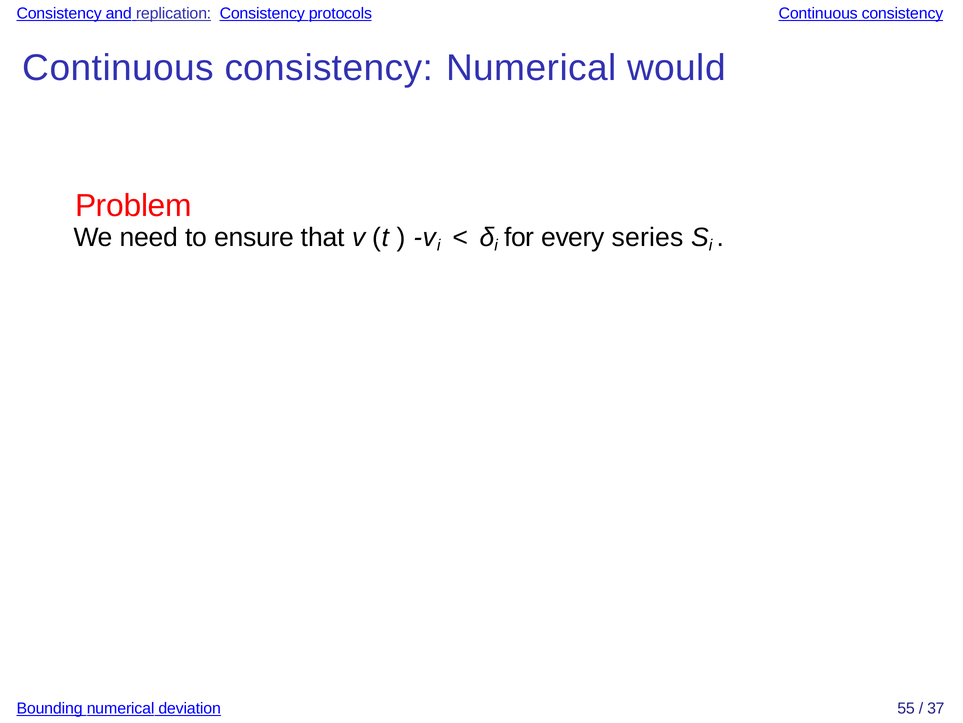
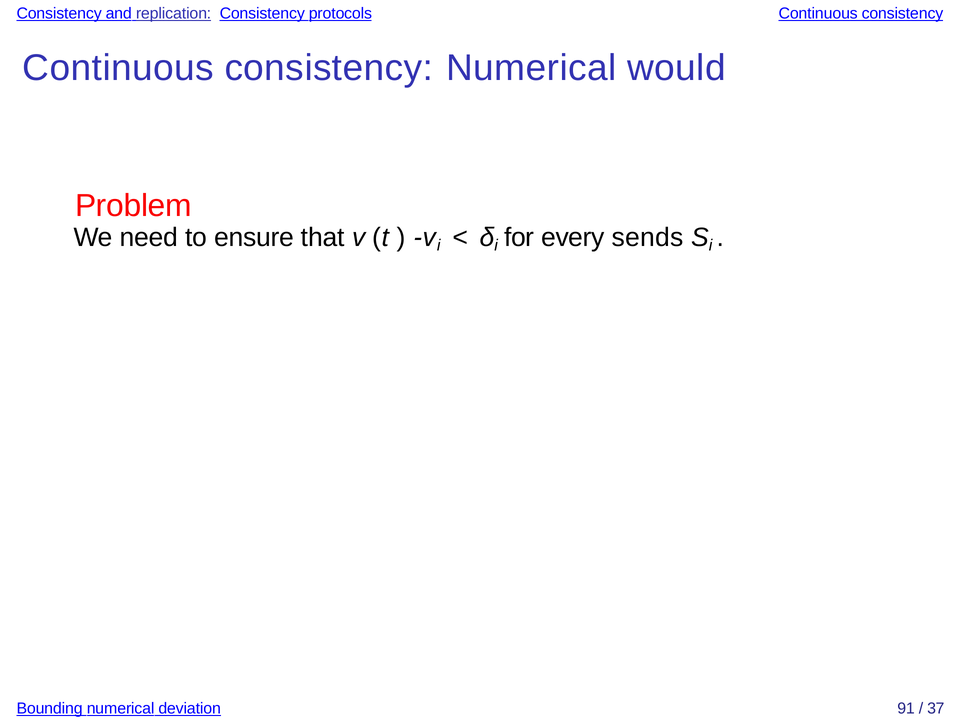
series: series -> sends
55: 55 -> 91
